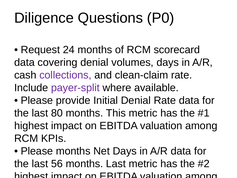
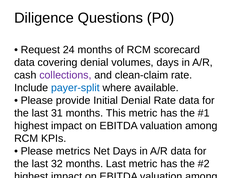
payer-split colour: purple -> blue
80: 80 -> 31
Please months: months -> metrics
56: 56 -> 32
